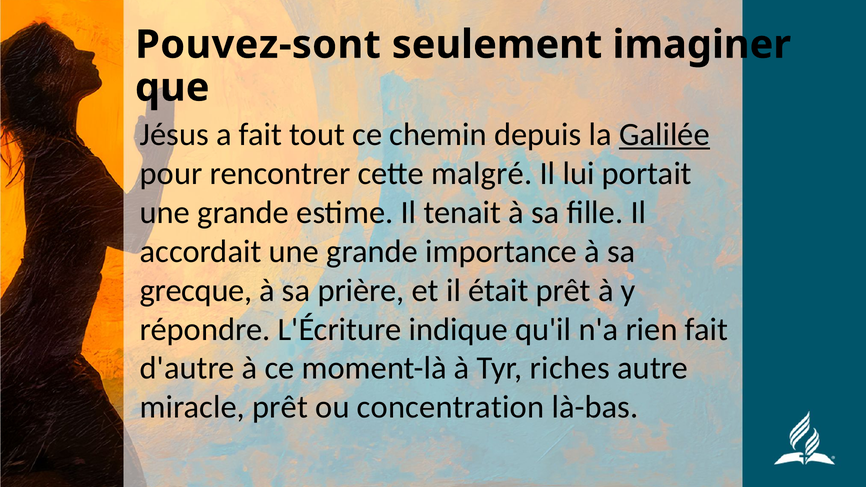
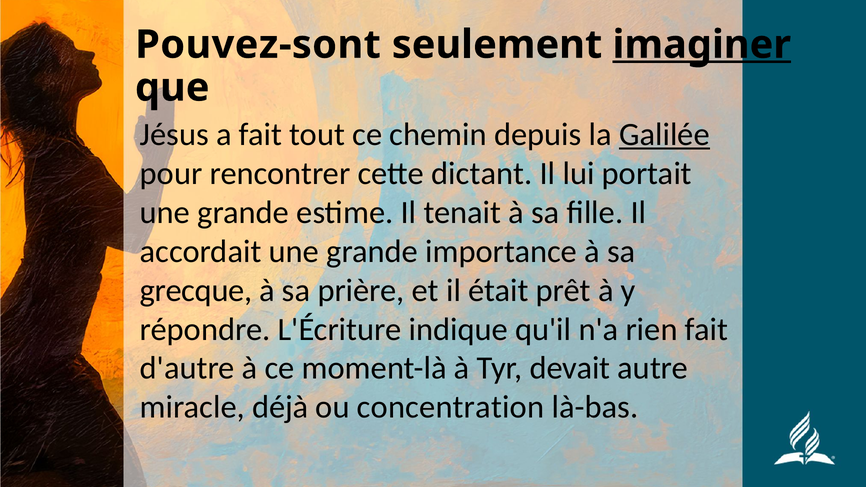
imaginer underline: none -> present
malgré: malgré -> dictant
riches: riches -> devait
miracle prêt: prêt -> déjà
